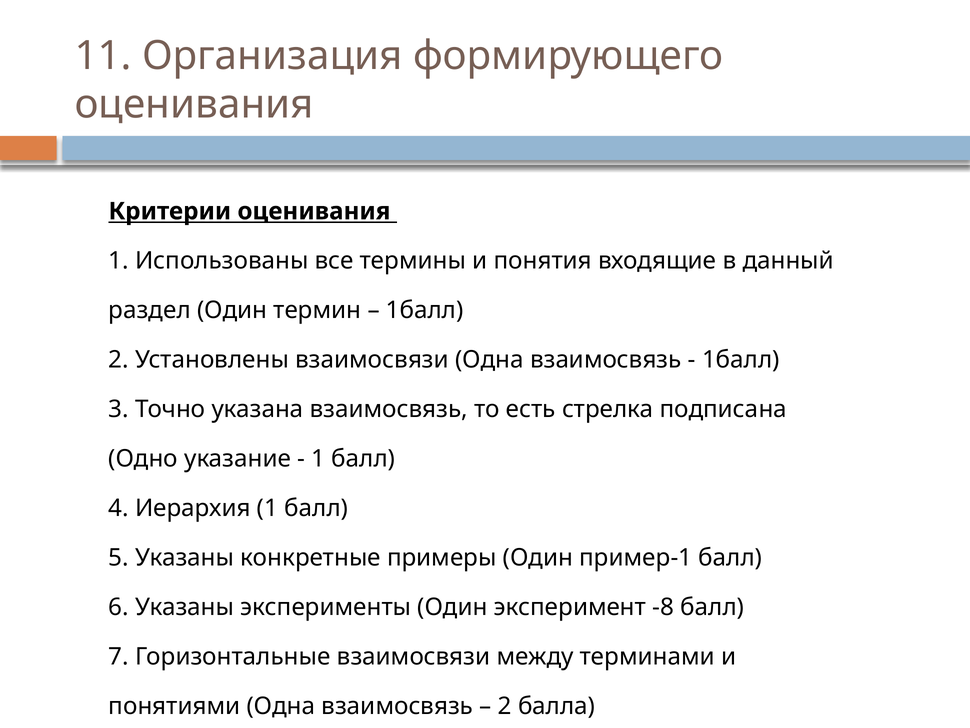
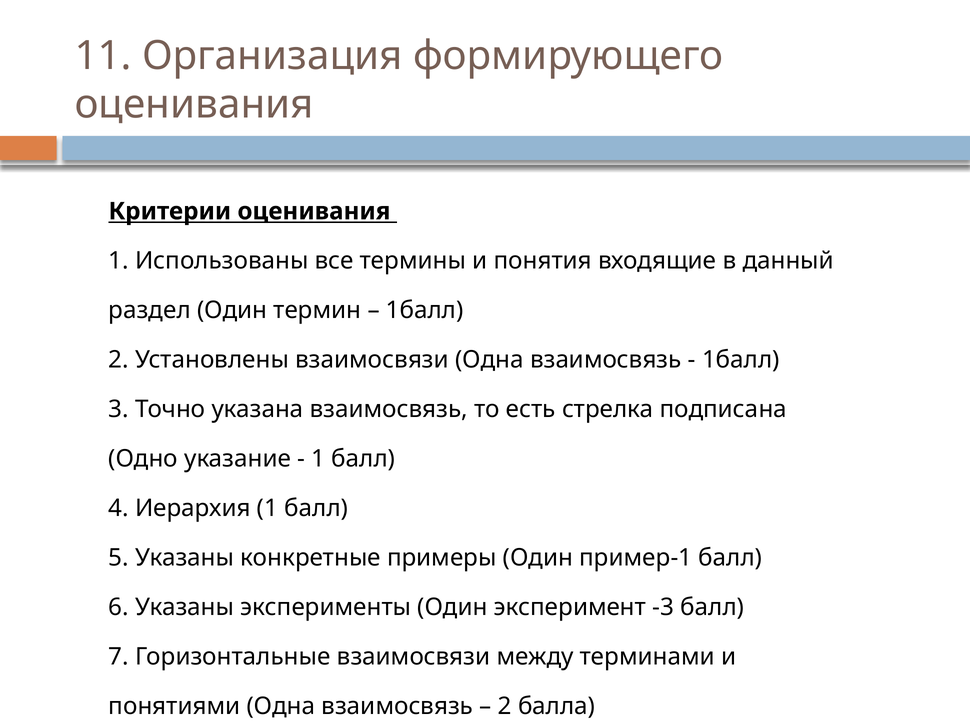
-8: -8 -> -3
